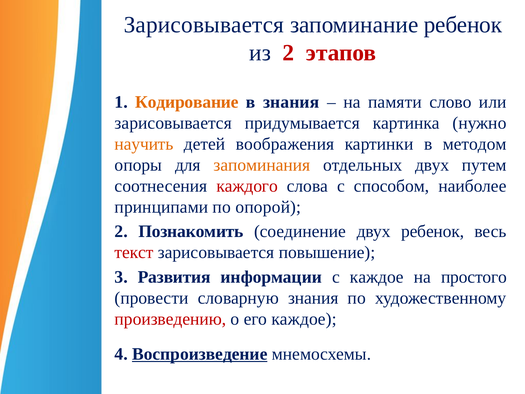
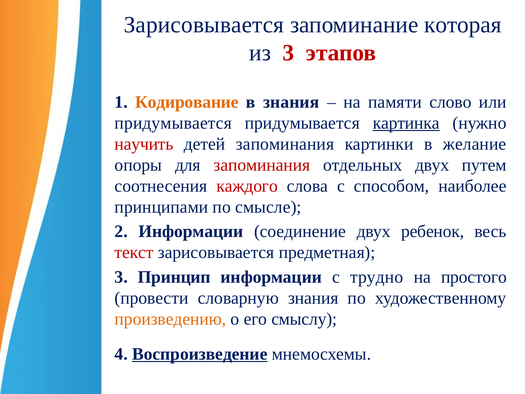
запоминание ребенок: ребенок -> которая
из 2: 2 -> 3
зарисовывается at (173, 123): зарисовывается -> придумывается
картинка underline: none -> present
научить colour: orange -> red
детей воображения: воображения -> запоминания
методом: методом -> желание
запоминания at (262, 165) colour: orange -> red
опорой: опорой -> смысле
2 Познакомить: Познакомить -> Информации
повышение: повышение -> предметная
Развития: Развития -> Принцип
с каждое: каждое -> трудно
произведению colour: red -> orange
его каждое: каждое -> смыслу
